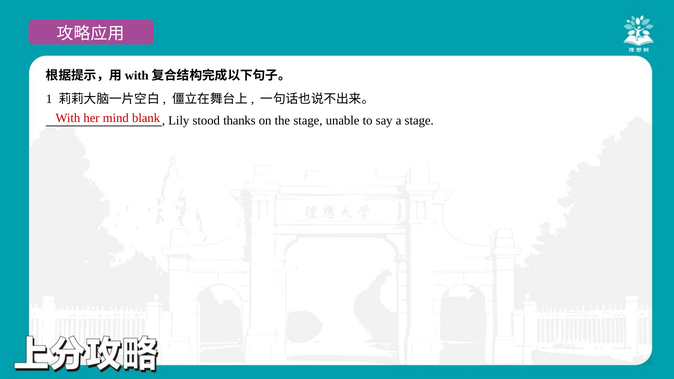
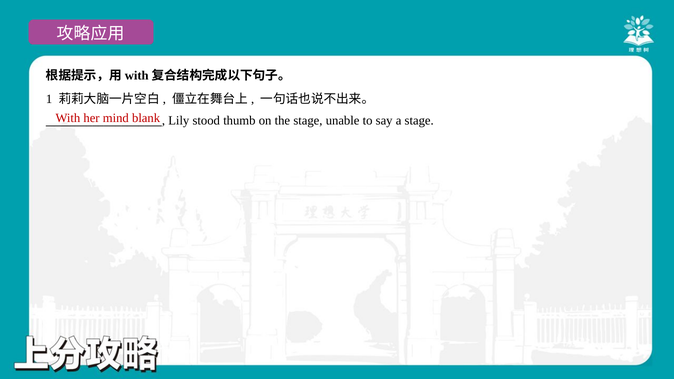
thanks: thanks -> thumb
